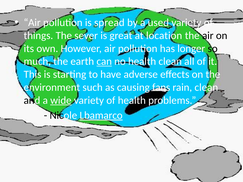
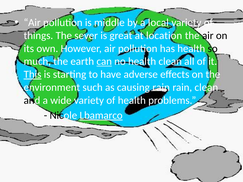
spread: spread -> middle
used: used -> local
has longer: longer -> health
This underline: none -> present
causing fans: fans -> rain
wide underline: present -> none
